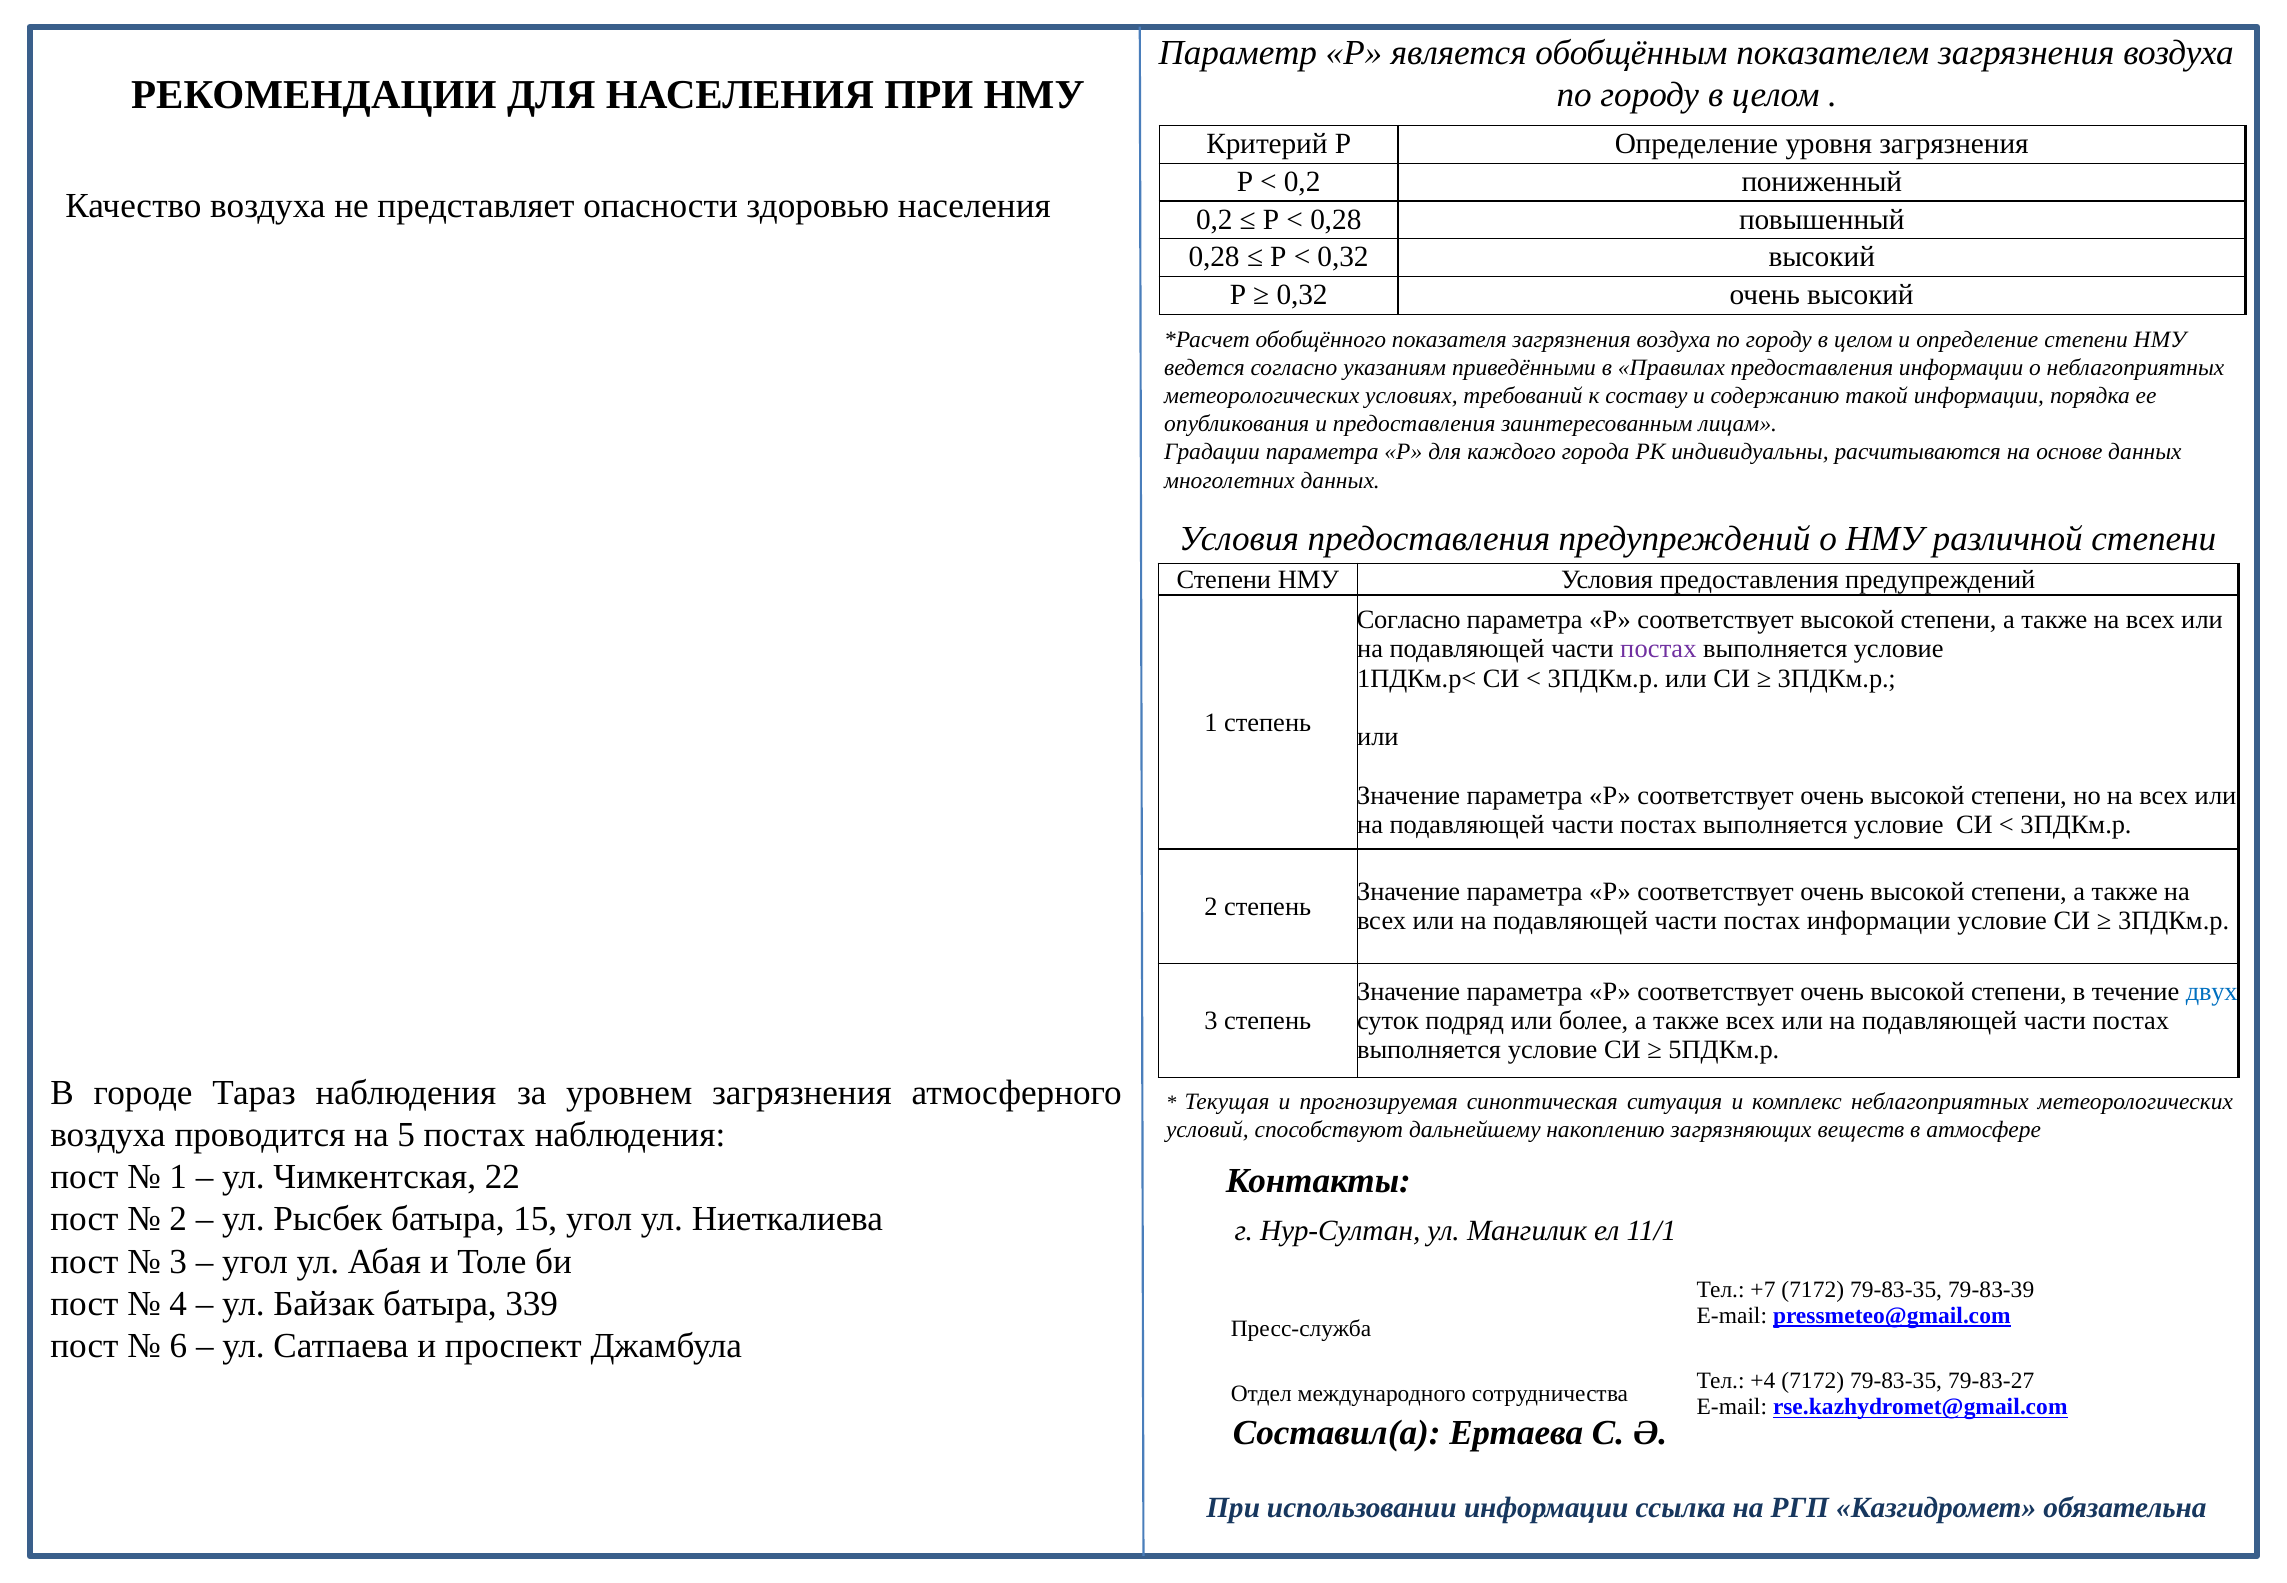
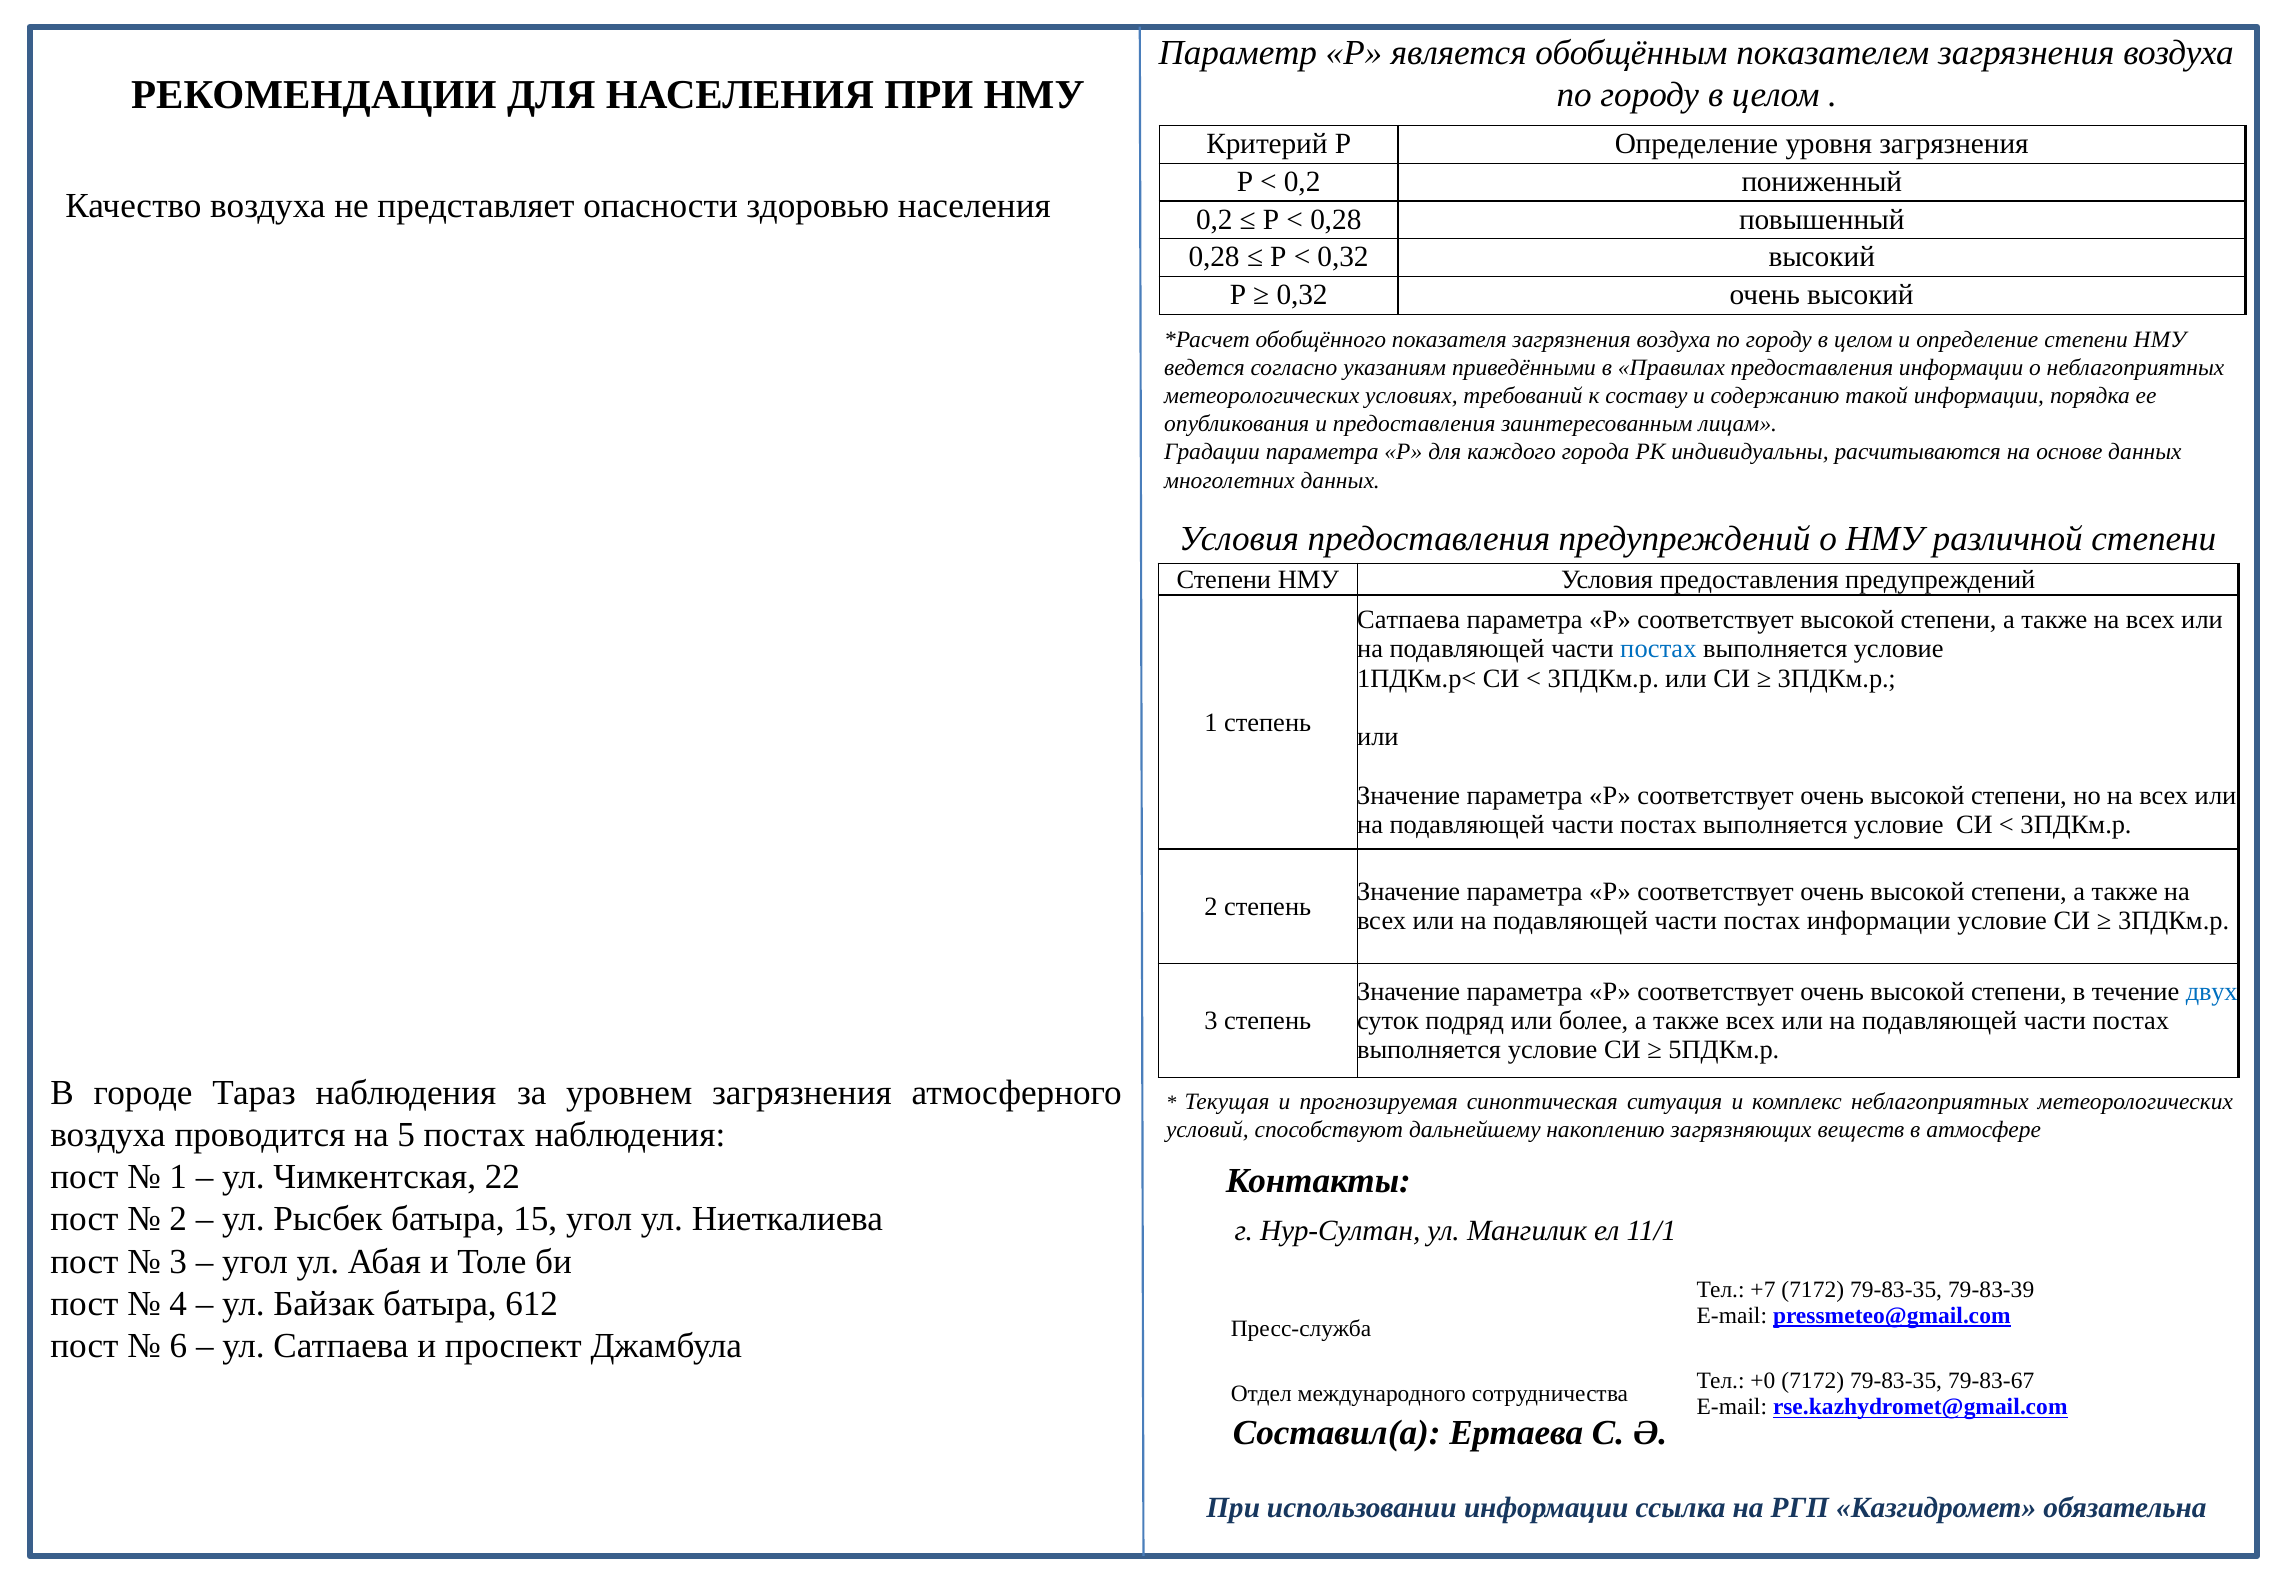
Согласно at (1409, 620): Согласно -> Сатпаева
постах at (1658, 649) colour: purple -> blue
339: 339 -> 612
+4: +4 -> +0
79-83-27: 79-83-27 -> 79-83-67
